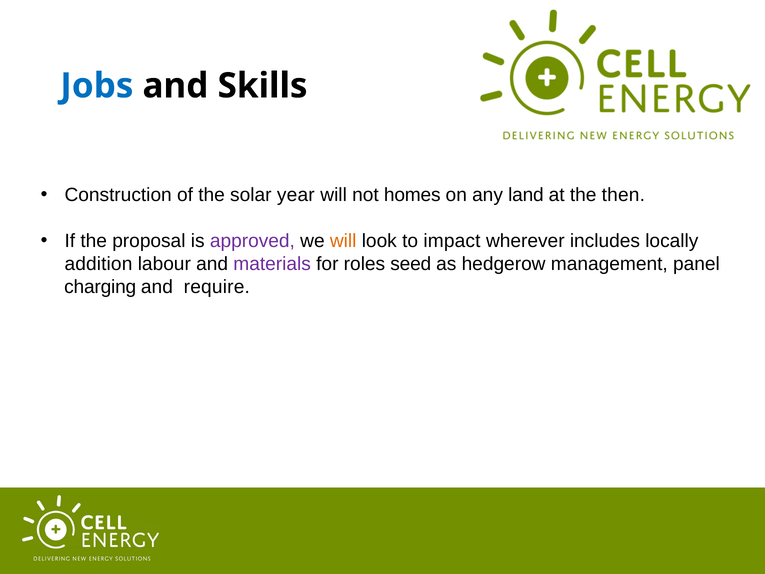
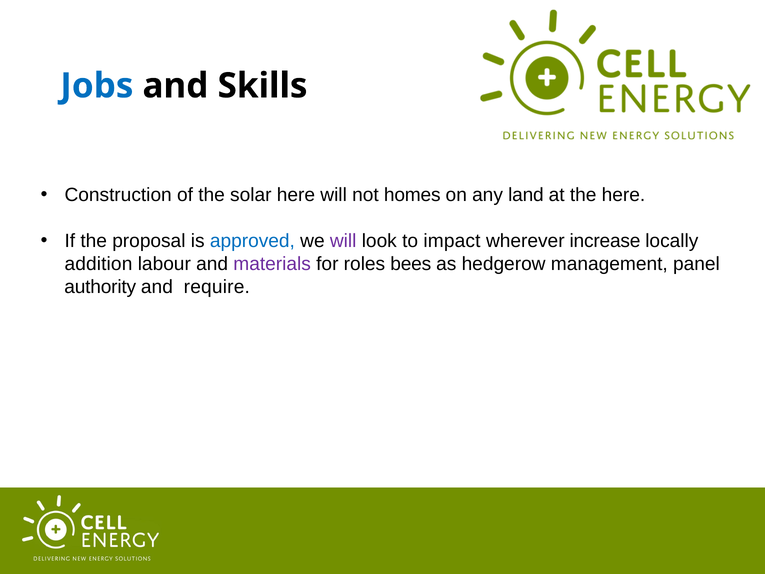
solar year: year -> here
the then: then -> here
approved colour: purple -> blue
will at (343, 241) colour: orange -> purple
includes: includes -> increase
seed: seed -> bees
charging: charging -> authority
